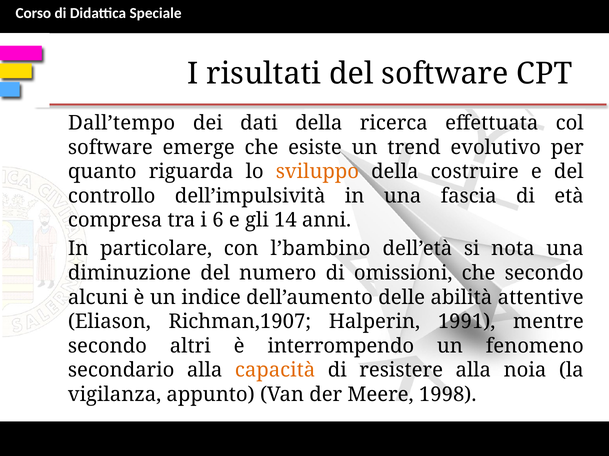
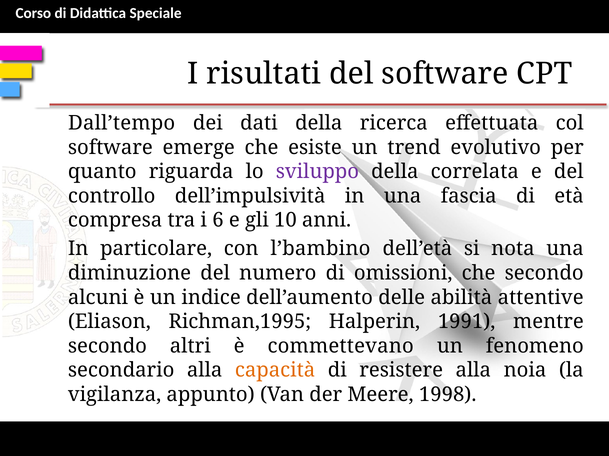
sviluppo colour: orange -> purple
costruire: costruire -> correlata
14: 14 -> 10
Richman,1907: Richman,1907 -> Richman,1995
interrompendo: interrompendo -> commettevano
